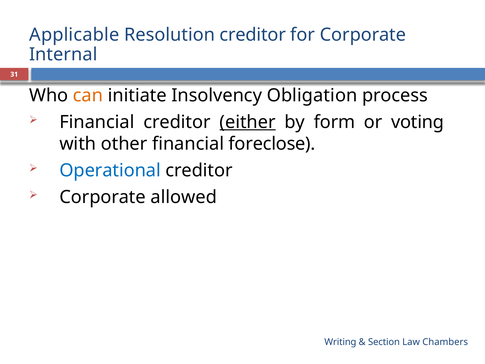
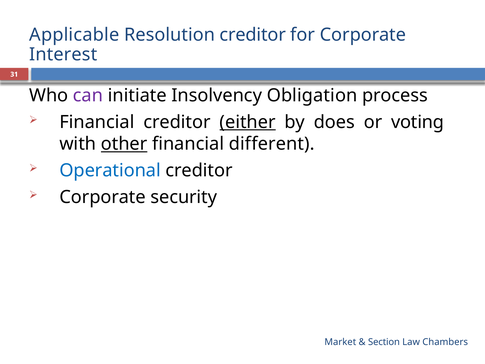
Internal: Internal -> Interest
can colour: orange -> purple
form: form -> does
other underline: none -> present
foreclose: foreclose -> different
allowed: allowed -> security
Writing: Writing -> Market
